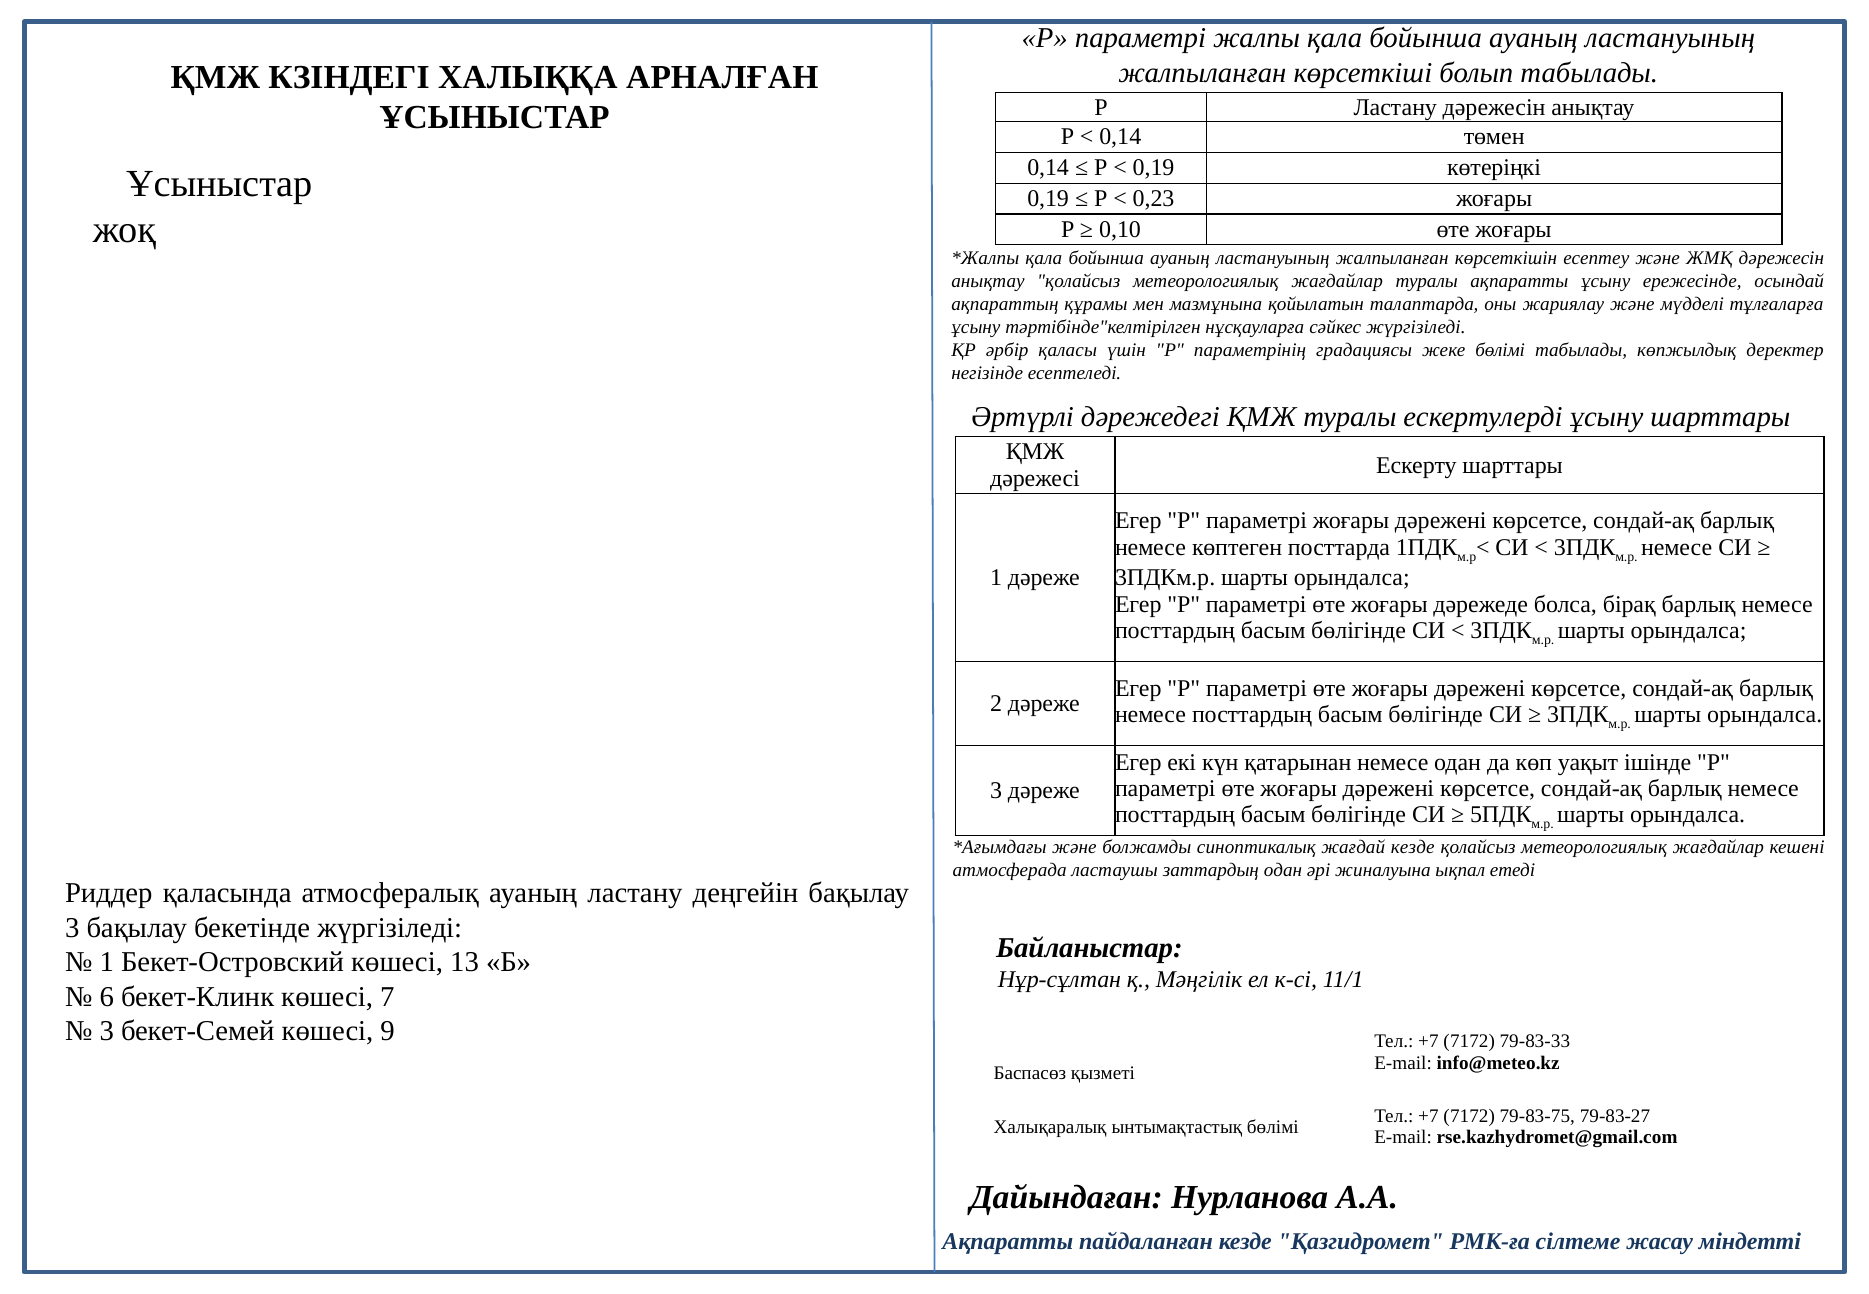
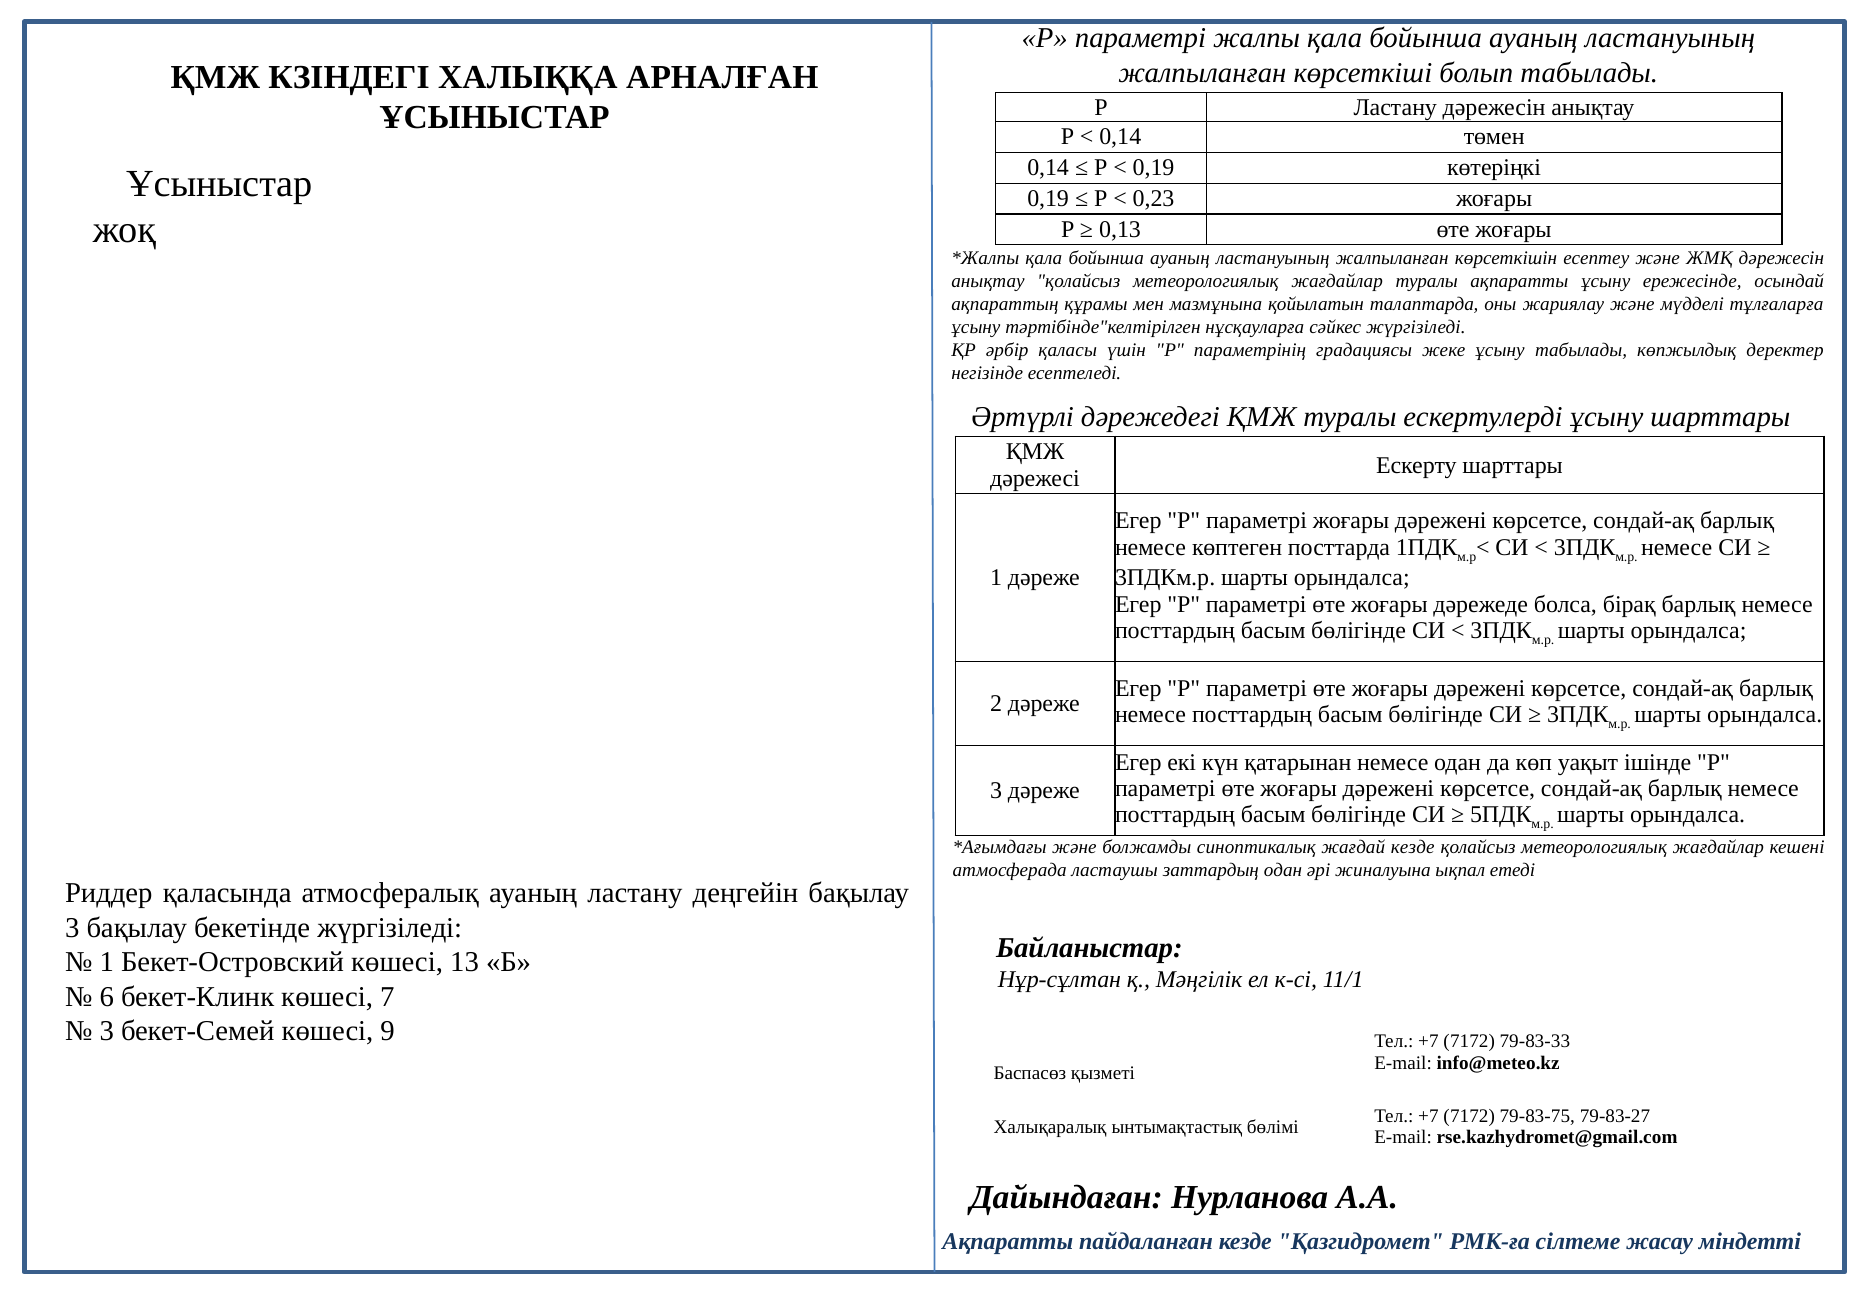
0,10: 0,10 -> 0,13
жеке бөлімі: бөлімі -> ұсыну
